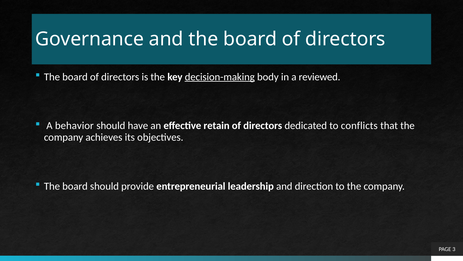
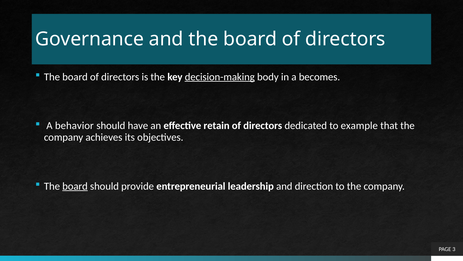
reviewed: reviewed -> becomes
conflicts: conflicts -> example
board at (75, 186) underline: none -> present
